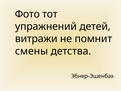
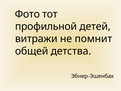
упражнений: упражнений -> профильной
смены: смены -> общей
